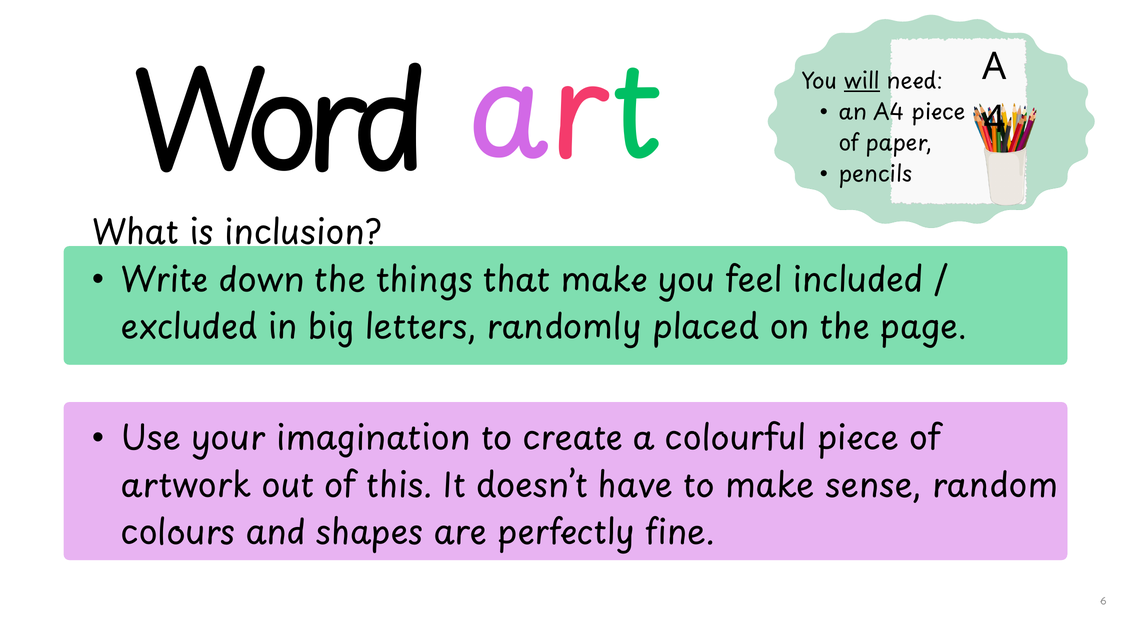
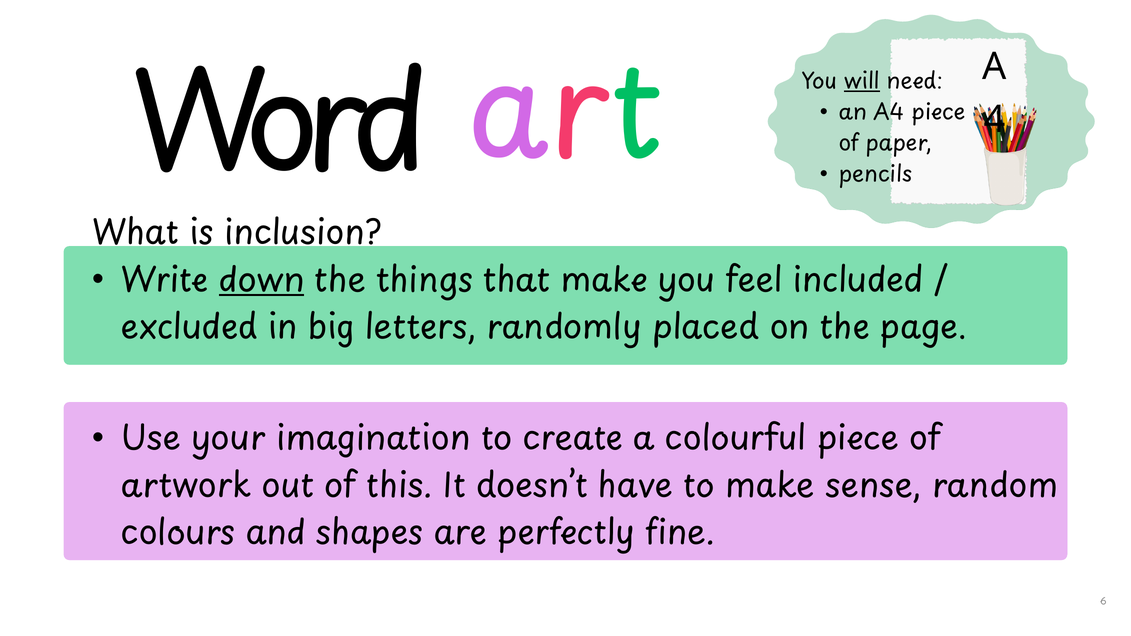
down underline: none -> present
